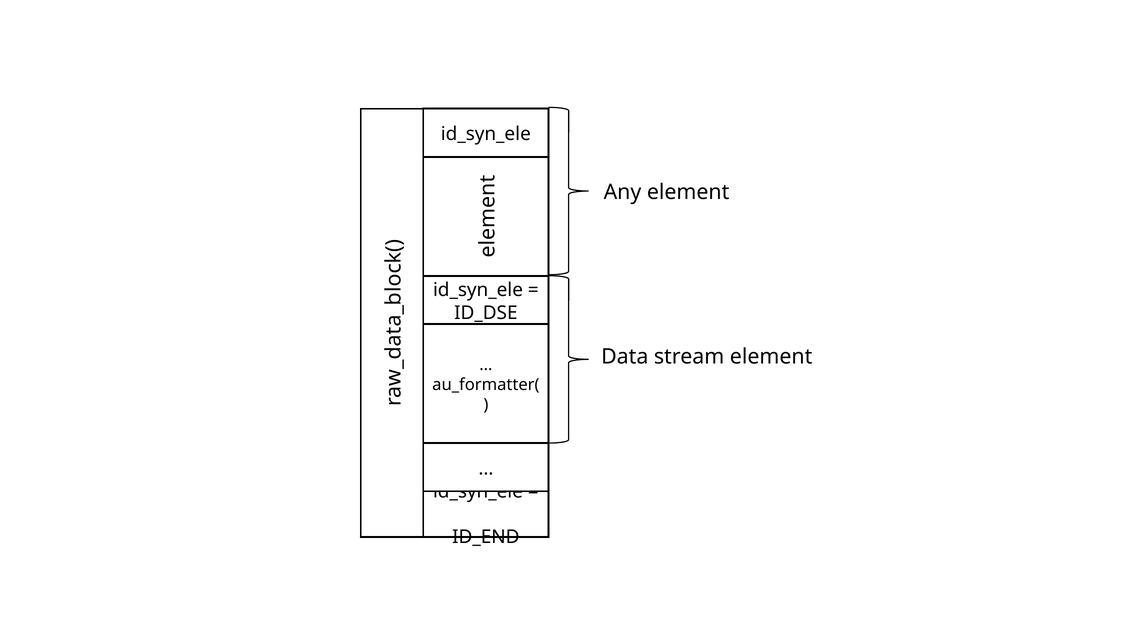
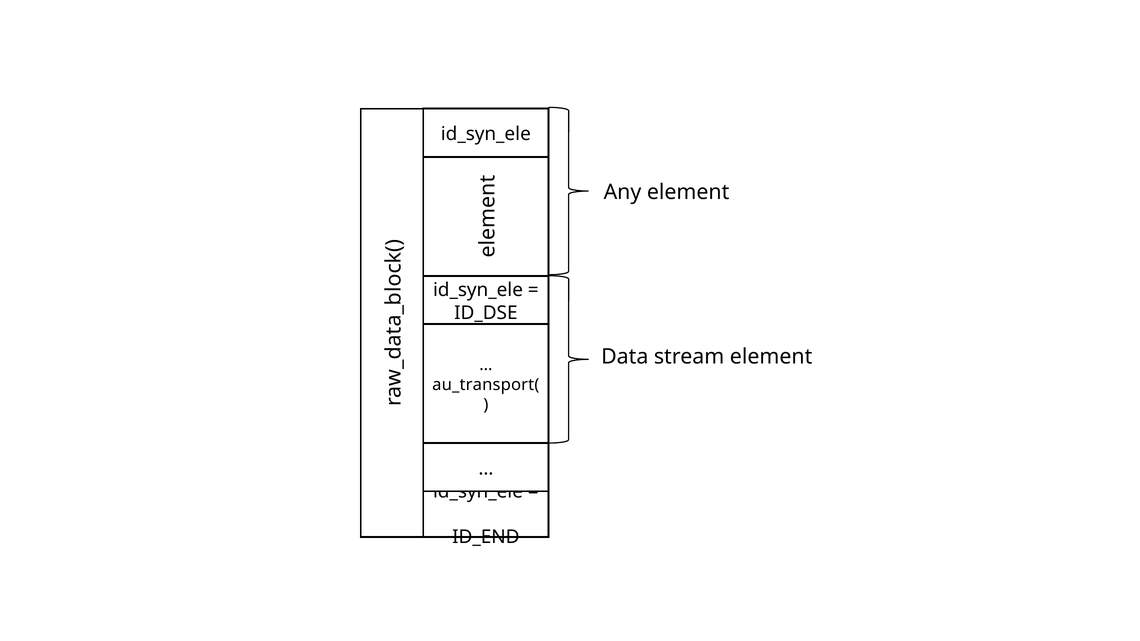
au_formatter(: au_formatter( -> au_transport(
